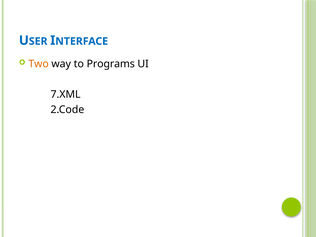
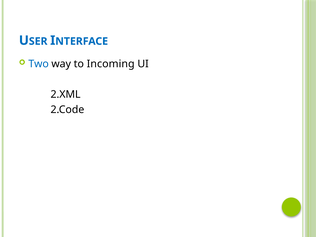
Two colour: orange -> blue
Programs: Programs -> Incoming
7.XML: 7.XML -> 2.XML
